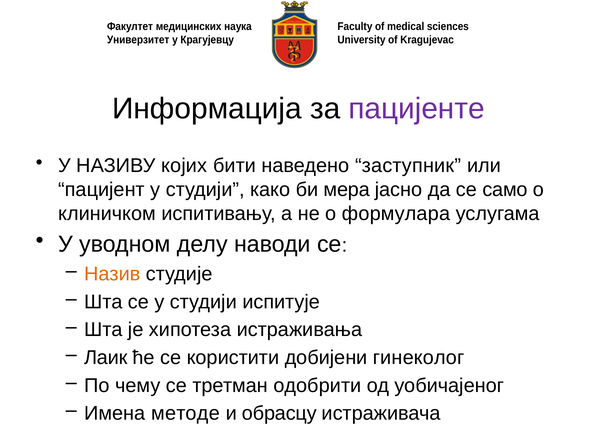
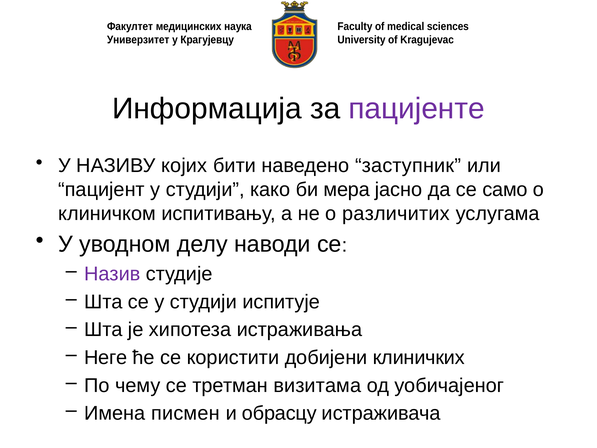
формулара: формулара -> различитих
Назив colour: orange -> purple
Лаик: Лаик -> Неге
гинеколог: гинеколог -> клиничких
одобрити: одобрити -> визитама
методе: методе -> писмен
